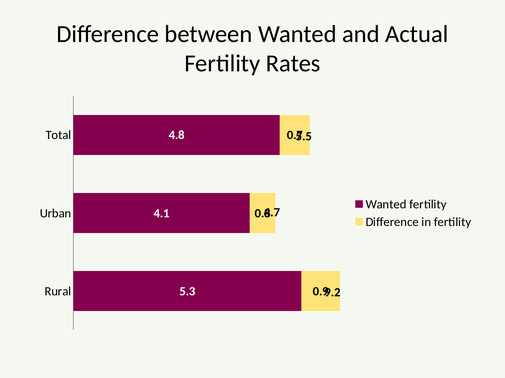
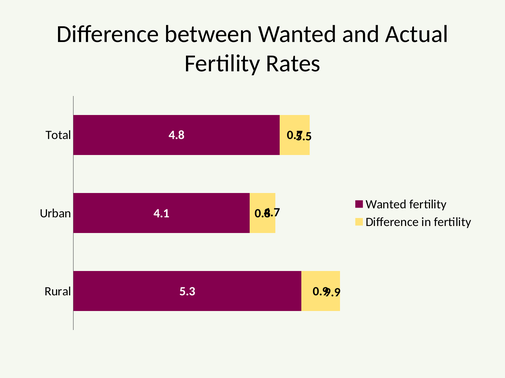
9.2: 9.2 -> 9.9
